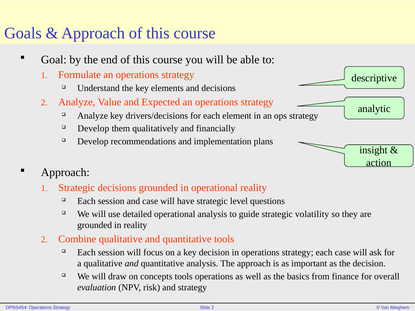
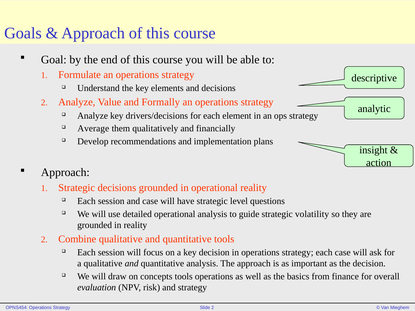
Expected: Expected -> Formally
Develop at (93, 129): Develop -> Average
